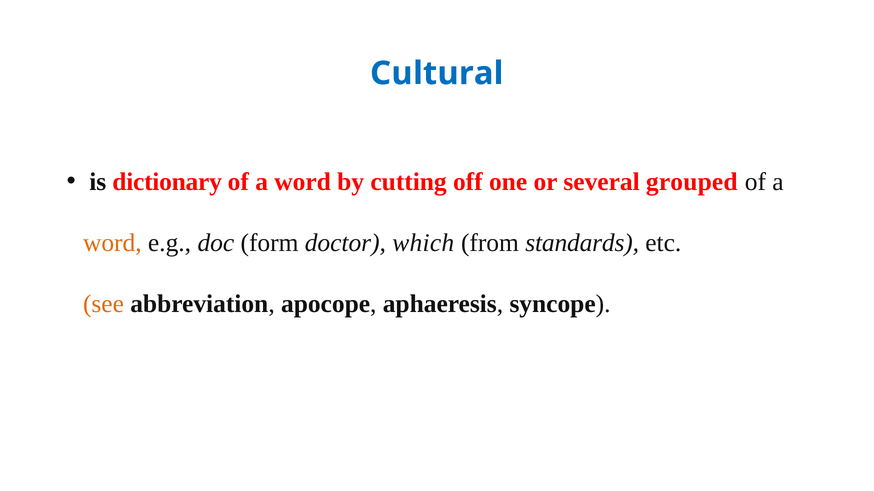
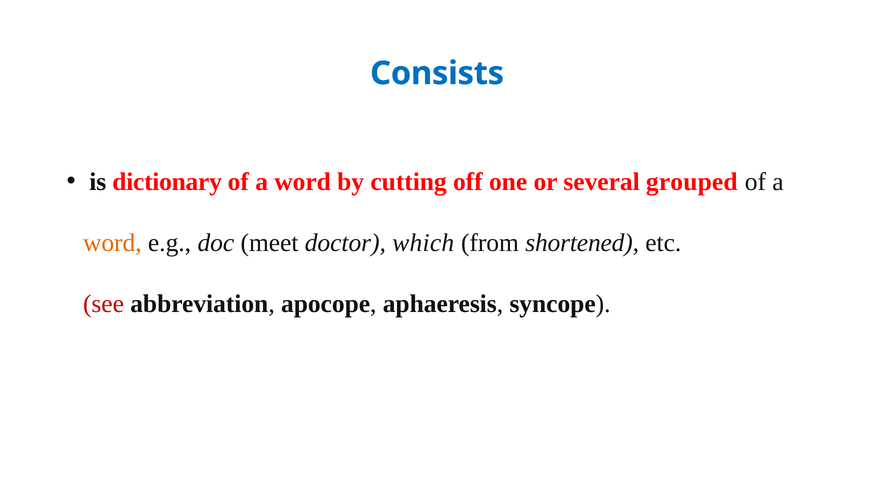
Cultural: Cultural -> Consists
form: form -> meet
standards: standards -> shortened
see colour: orange -> red
